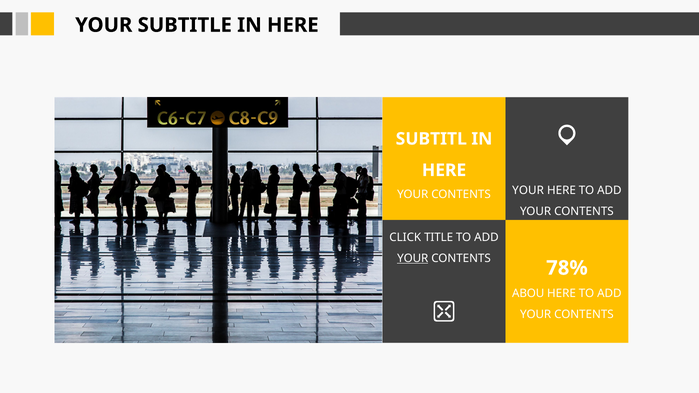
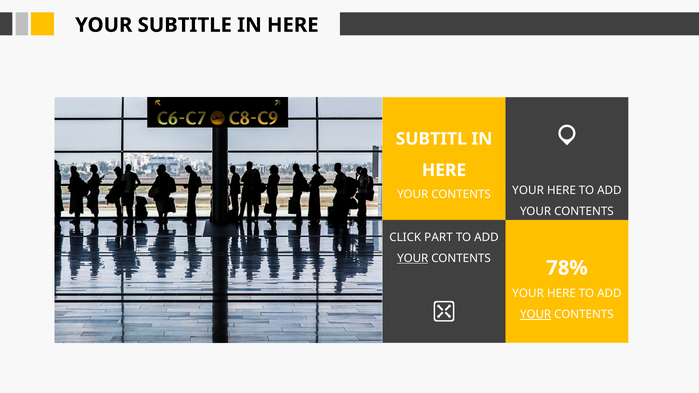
TITLE: TITLE -> PART
ABOU at (528, 294): ABOU -> YOUR
YOUR at (536, 315) underline: none -> present
